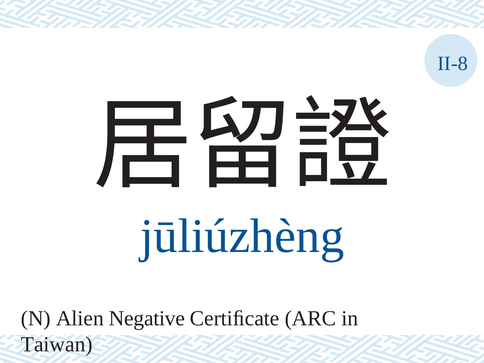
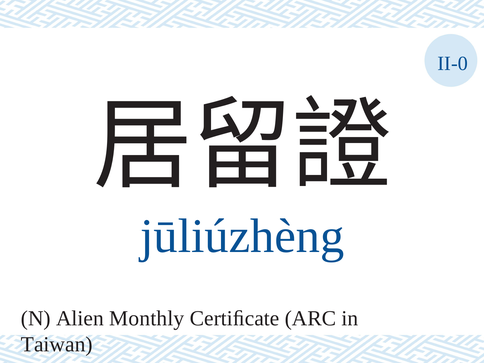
II-8: II-8 -> II-0
Negative: Negative -> Monthly
